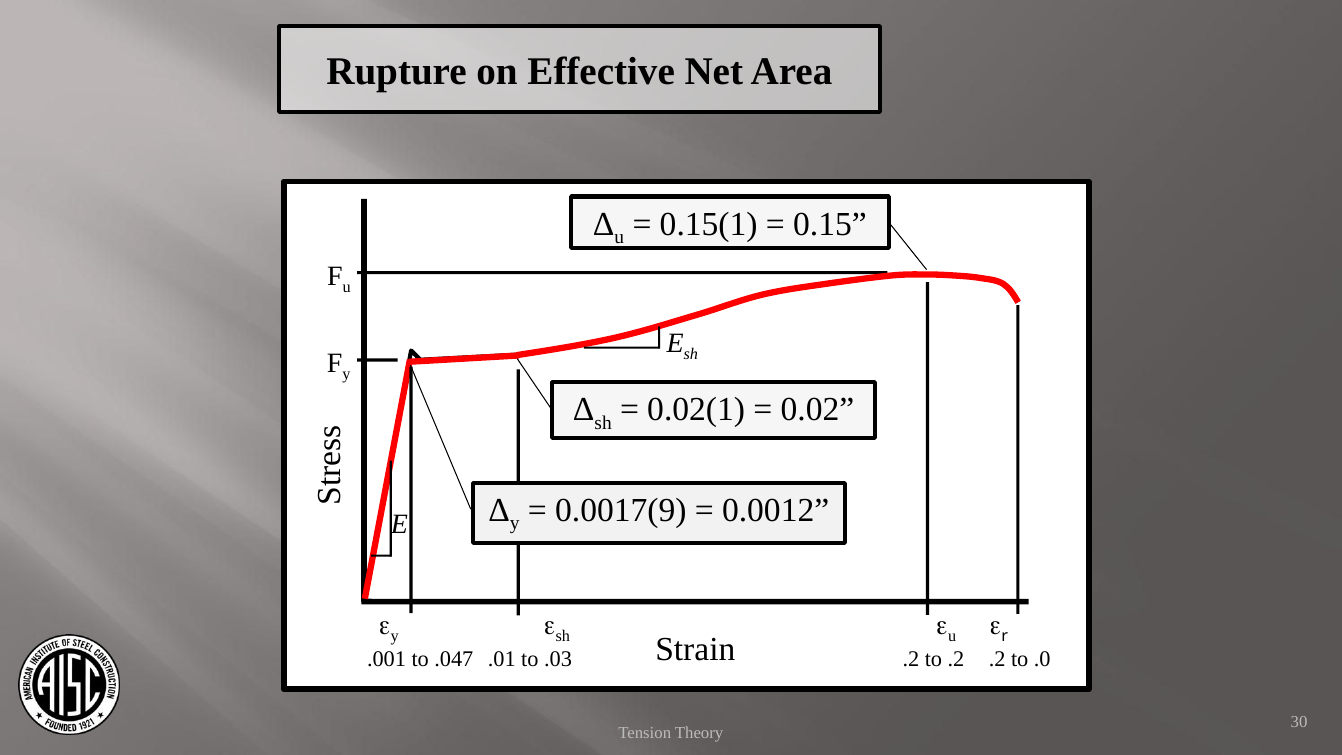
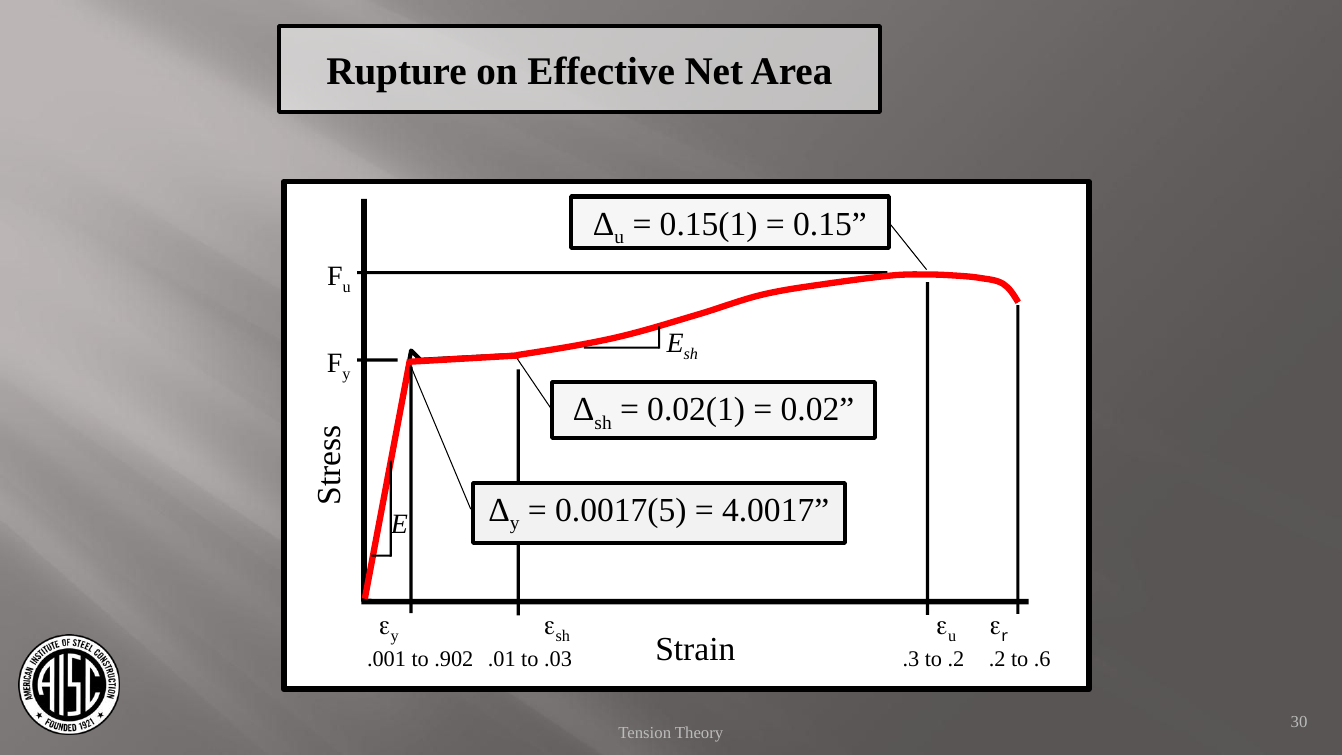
0.0017(9: 0.0017(9 -> 0.0017(5
0.0012: 0.0012 -> 4.0017
.047: .047 -> .902
.2 at (911, 659): .2 -> .3
.0: .0 -> .6
